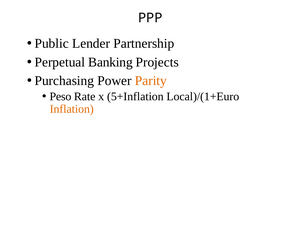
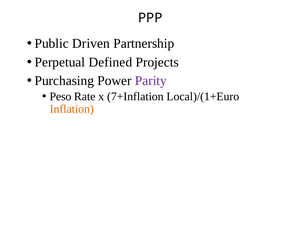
Lender: Lender -> Driven
Banking: Banking -> Defined
Parity colour: orange -> purple
5+Inflation: 5+Inflation -> 7+Inflation
